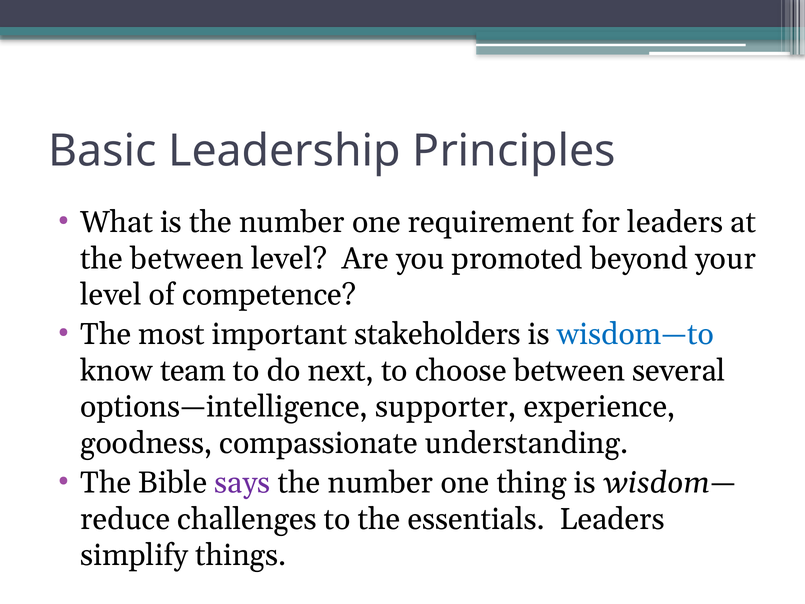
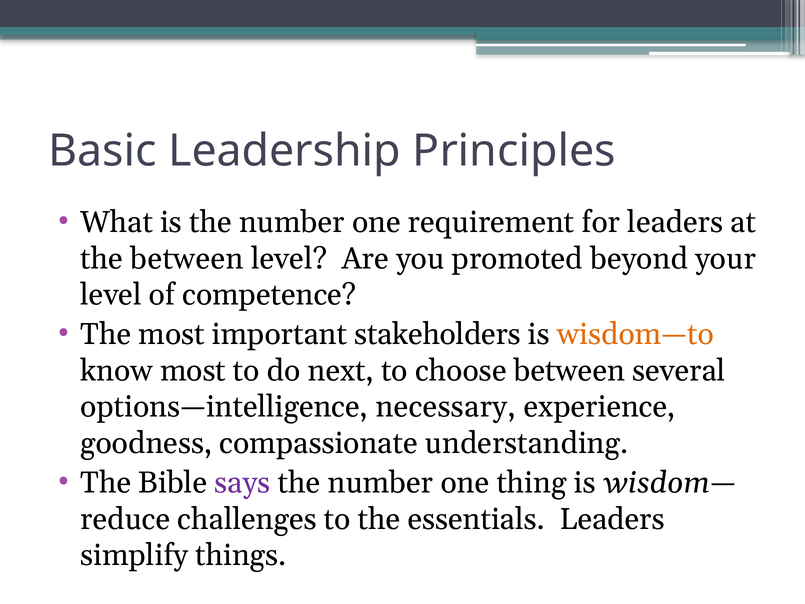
wisdom—to colour: blue -> orange
know team: team -> most
supporter: supporter -> necessary
